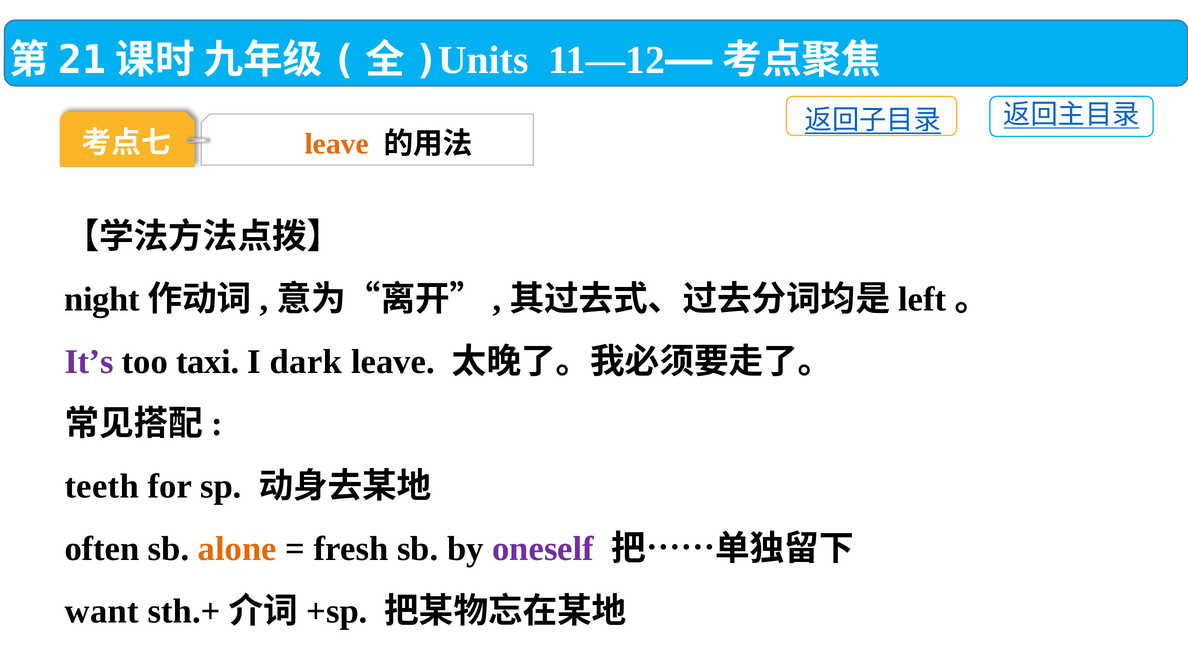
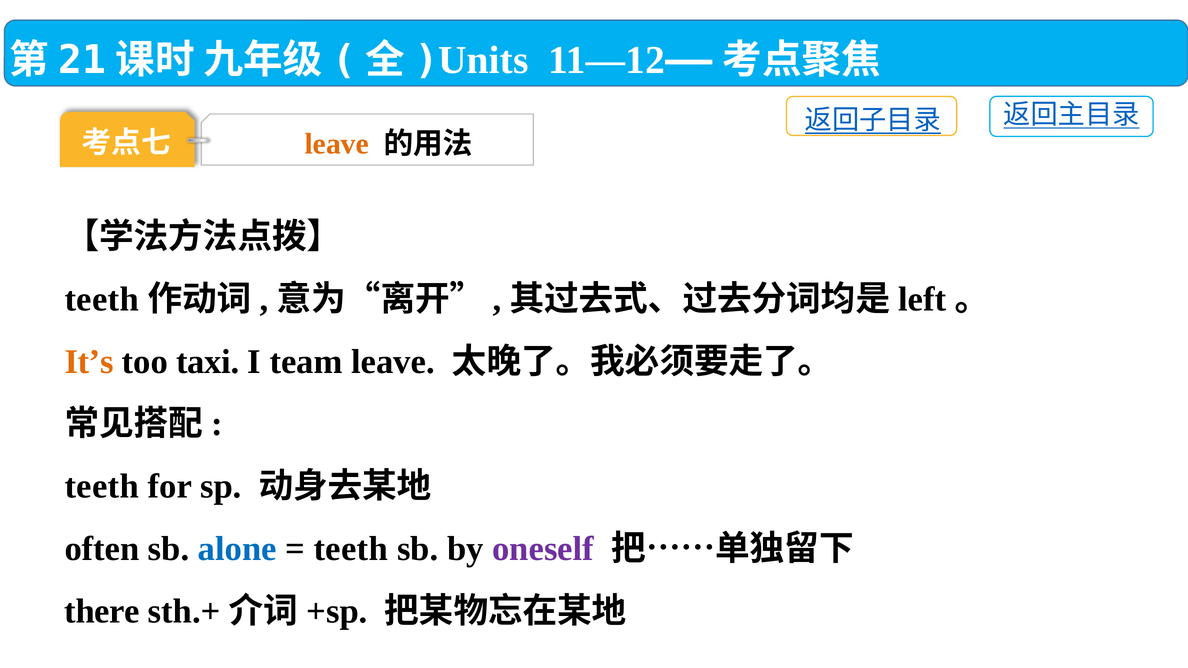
night at (102, 299): night -> teeth
It’s colour: purple -> orange
dark: dark -> team
alone colour: orange -> blue
fresh at (351, 549): fresh -> teeth
want: want -> there
